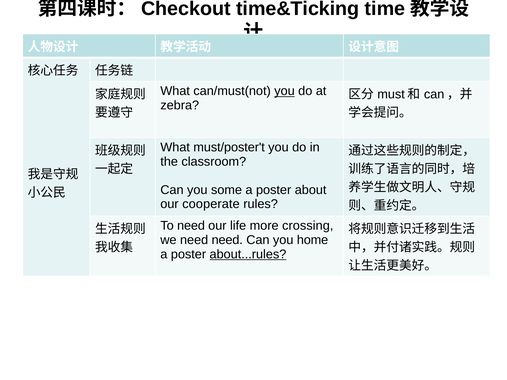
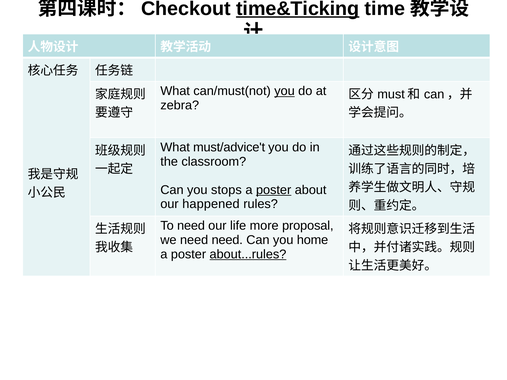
time&Ticking underline: none -> present
must/poster't: must/poster't -> must/advice't
some: some -> stops
poster at (274, 190) underline: none -> present
cooperate: cooperate -> happened
crossing: crossing -> proposal
